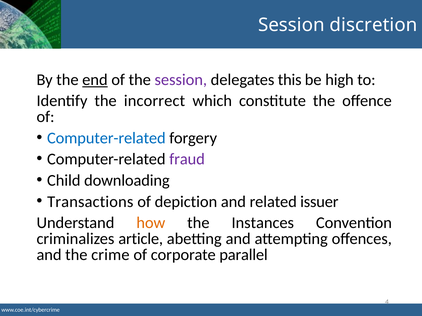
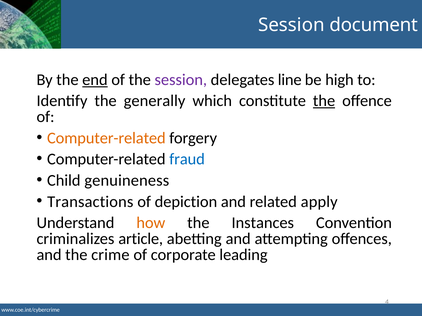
discretion: discretion -> document
this: this -> line
incorrect: incorrect -> generally
the at (324, 101) underline: none -> present
Computer-related at (106, 138) colour: blue -> orange
fraud colour: purple -> blue
downloading: downloading -> genuineness
issuer: issuer -> apply
parallel: parallel -> leading
